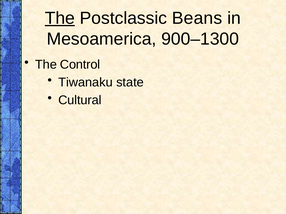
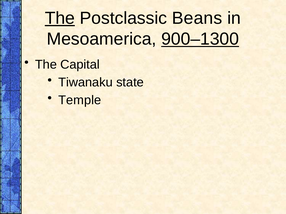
900–1300 underline: none -> present
Control: Control -> Capital
Cultural: Cultural -> Temple
